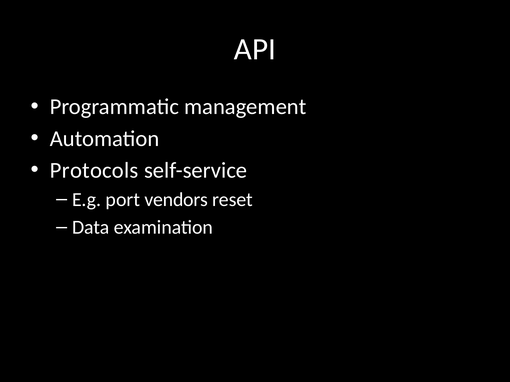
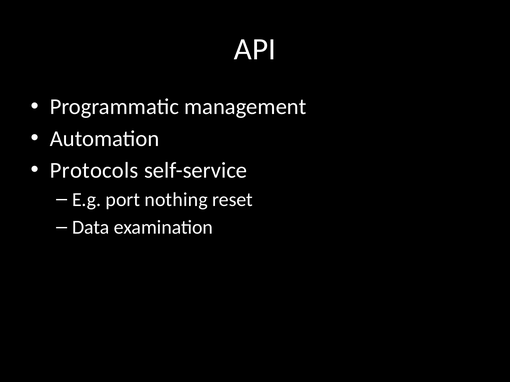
vendors: vendors -> nothing
